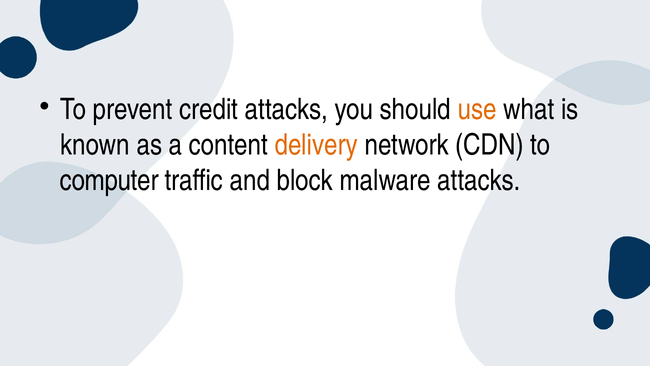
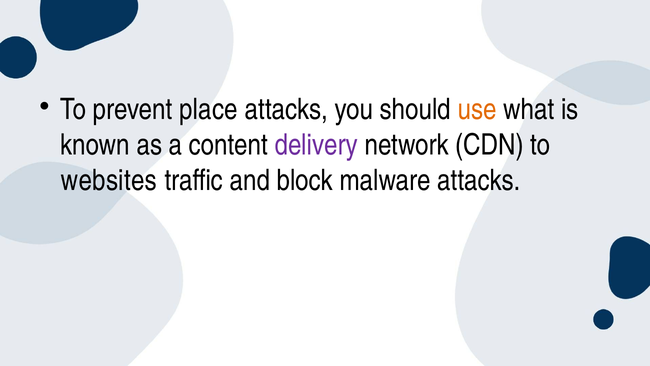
credit: credit -> place
delivery colour: orange -> purple
computer: computer -> websites
